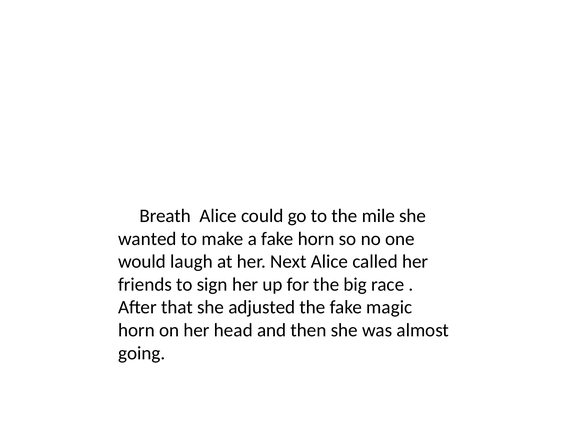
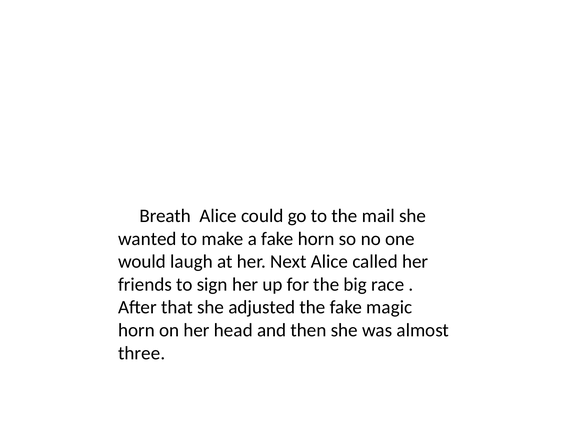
mile: mile -> mail
going: going -> three
